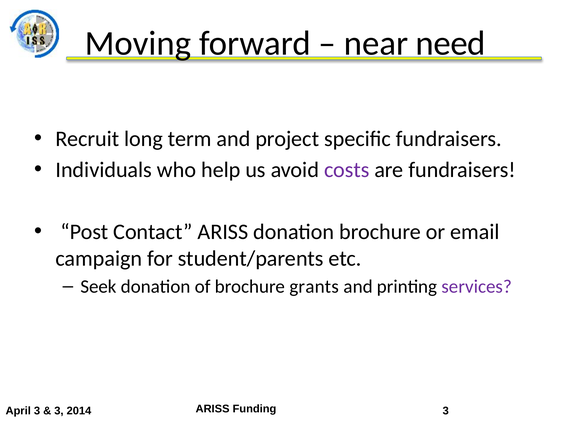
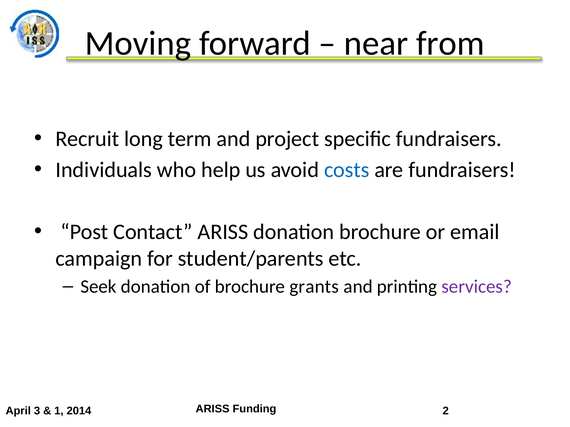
need: need -> from
costs colour: purple -> blue
3 at (59, 411): 3 -> 1
Funding 3: 3 -> 2
